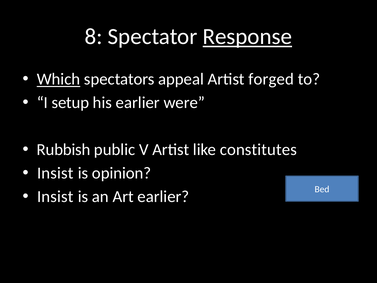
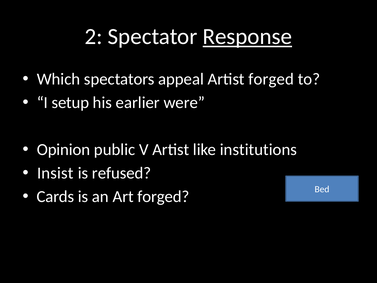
8: 8 -> 2
Which underline: present -> none
Rubbish: Rubbish -> Opinion
constitutes: constitutes -> institutions
opinion: opinion -> refused
Insist at (55, 197): Insist -> Cards
Art earlier: earlier -> forged
